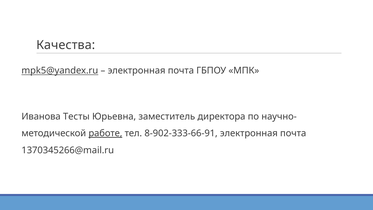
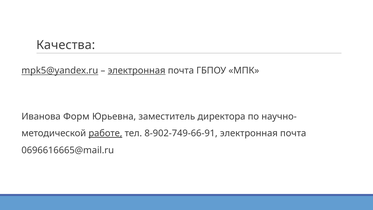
электронная at (137, 70) underline: none -> present
Тесты: Тесты -> Форм
8-902-333-66-91: 8-902-333-66-91 -> 8-902-749-66-91
1370345266@mail.ru: 1370345266@mail.ru -> 0696616665@mail.ru
